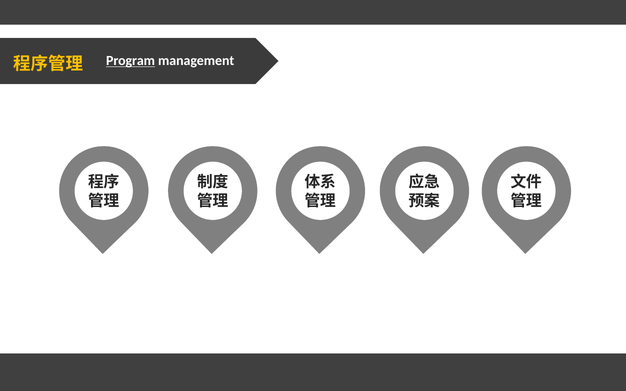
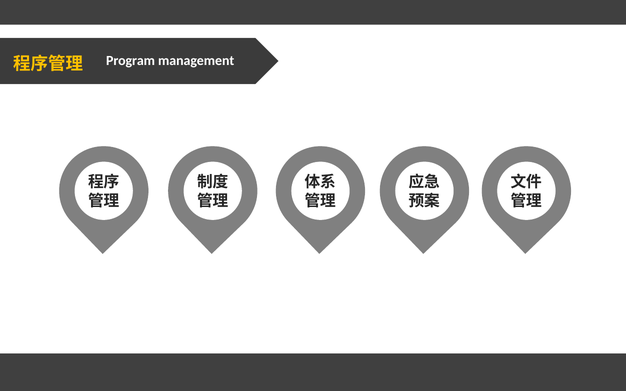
Program underline: present -> none
